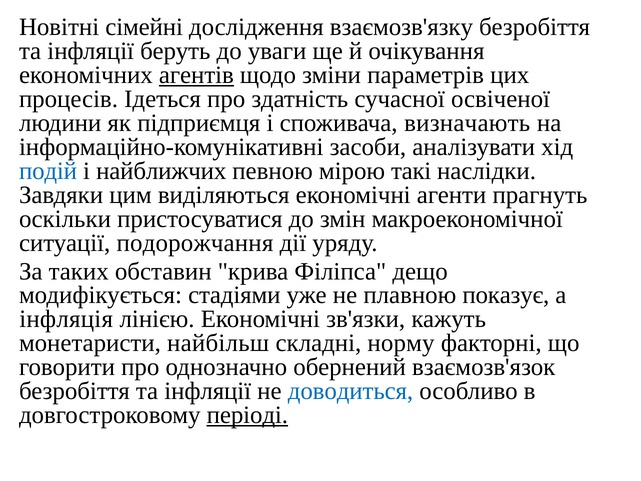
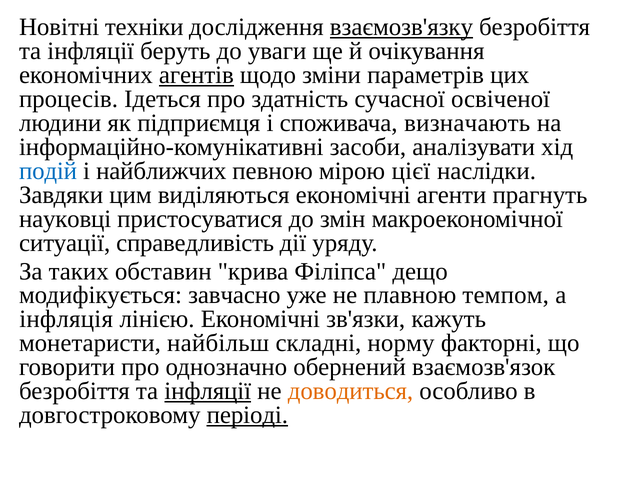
сімейні: сімейні -> техніки
взаємозв'язку underline: none -> present
такі: такі -> цієї
оскільки: оскільки -> науковці
подорожчання: подорожчання -> справедливість
стадіями: стадіями -> завчасно
показує: показує -> темпом
інфляції at (208, 391) underline: none -> present
доводиться colour: blue -> orange
